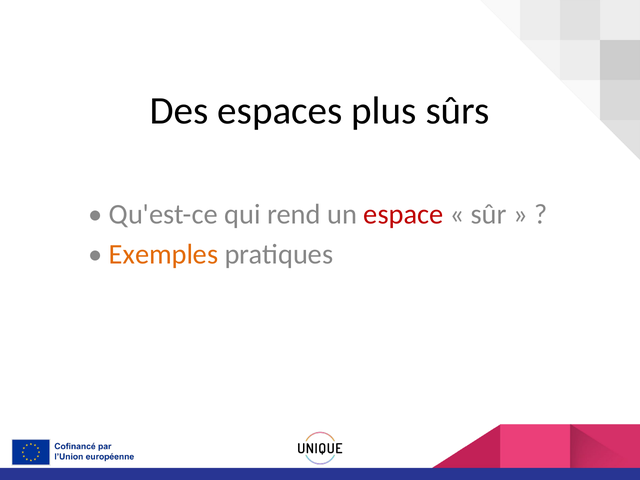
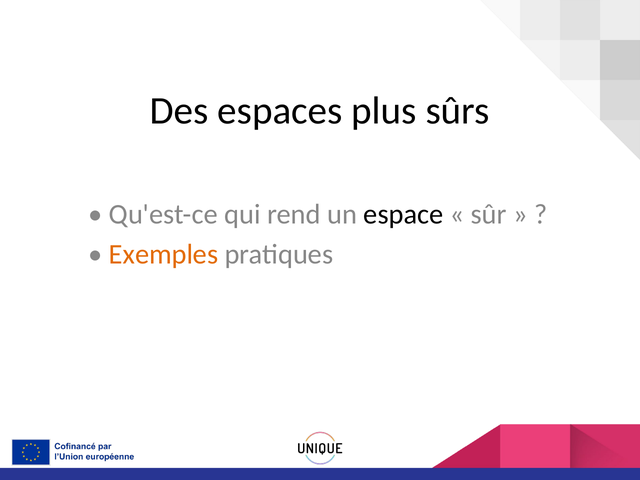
espace colour: red -> black
